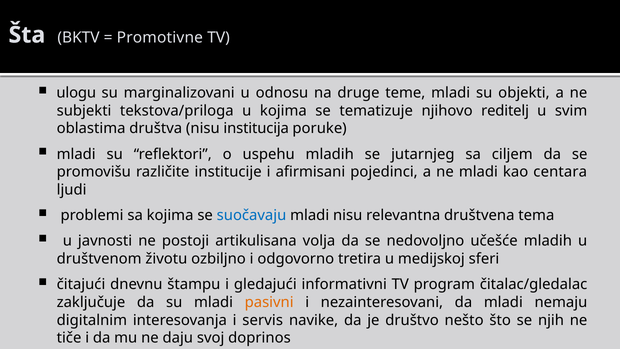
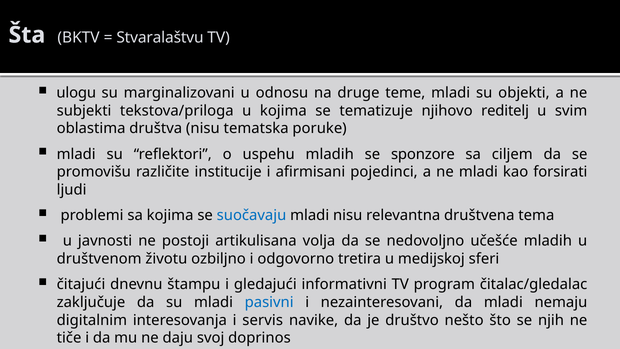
Promotivne: Promotivne -> Stvaralaštvu
institucija: institucija -> tematska
jutarnjeg: jutarnjeg -> sponzore
centara: centara -> forsirati
pasivni colour: orange -> blue
